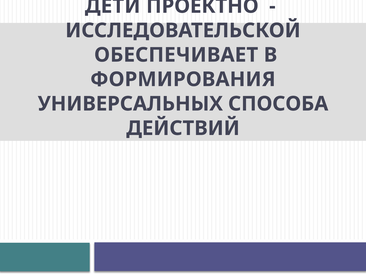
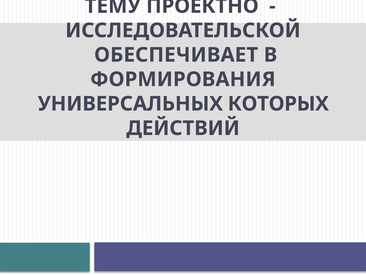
ДЕТИ: ДЕТИ -> ТЕМУ
СПОСОБА: СПОСОБА -> КОТОРЫХ
